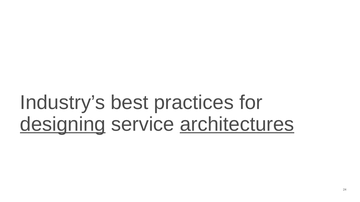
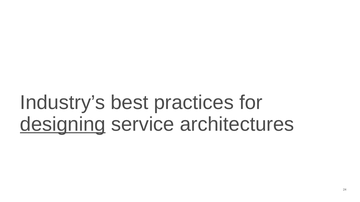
architectures underline: present -> none
